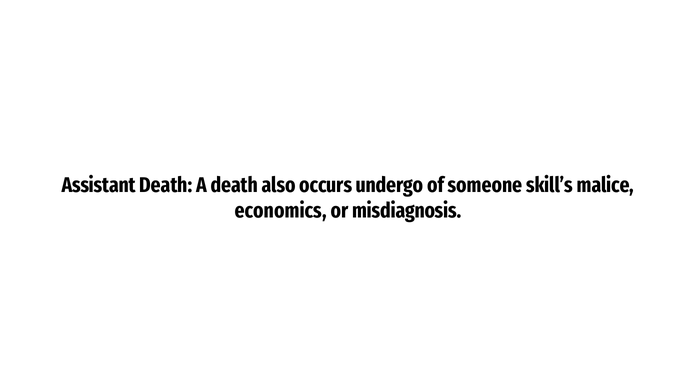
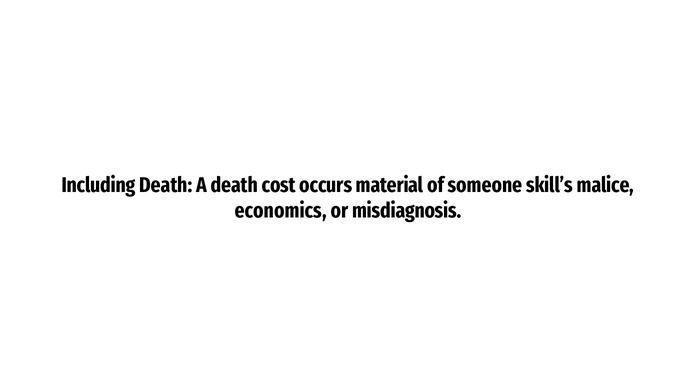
Assistant: Assistant -> Including
also: also -> cost
undergo: undergo -> material
